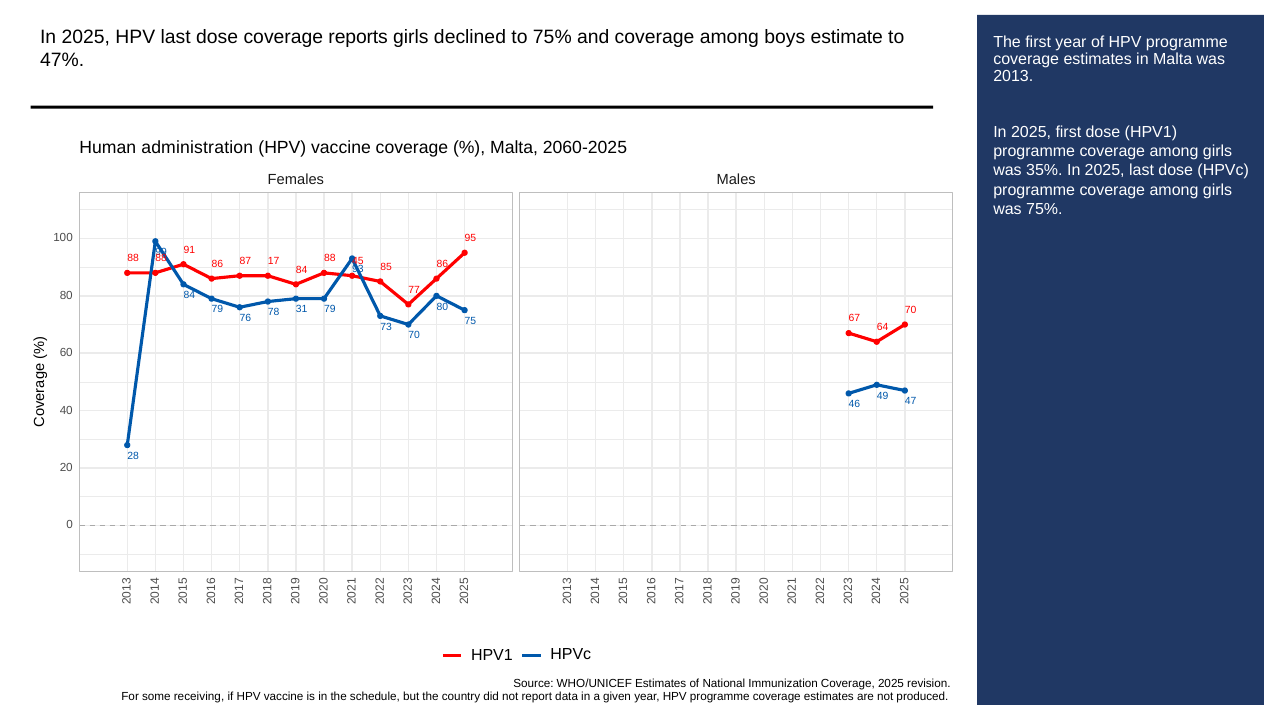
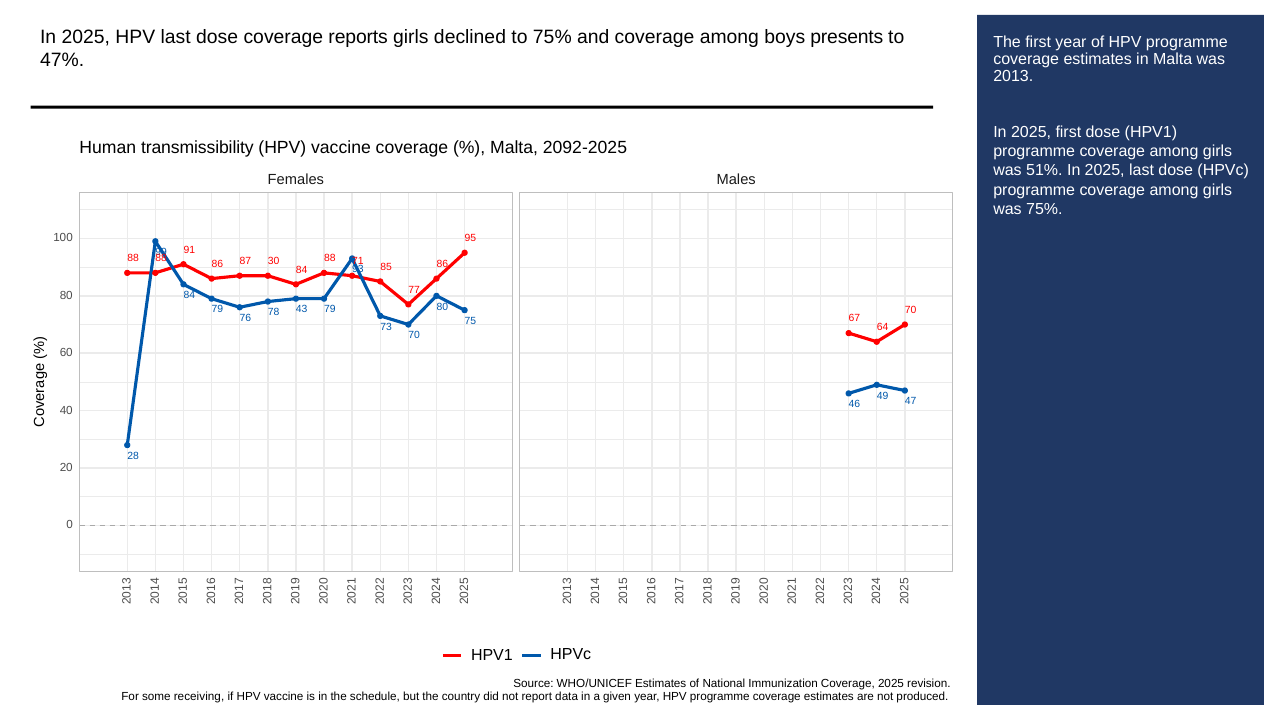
estimate: estimate -> presents
administration: administration -> transmissibility
2060-2025: 2060-2025 -> 2092-2025
35%: 35% -> 51%
45: 45 -> 71
17: 17 -> 30
31: 31 -> 43
